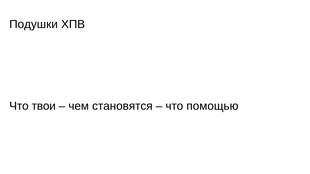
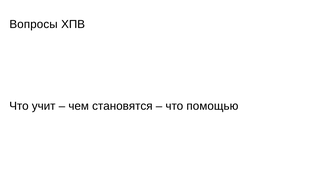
Подушки: Подушки -> Вопросы
твои: твои -> учит
